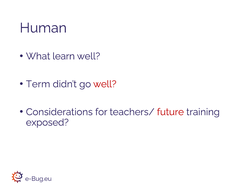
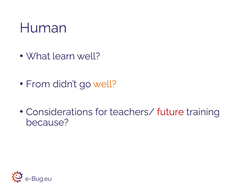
Term: Term -> From
well at (105, 84) colour: red -> orange
exposed: exposed -> because
